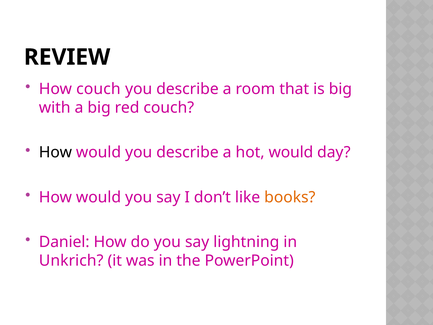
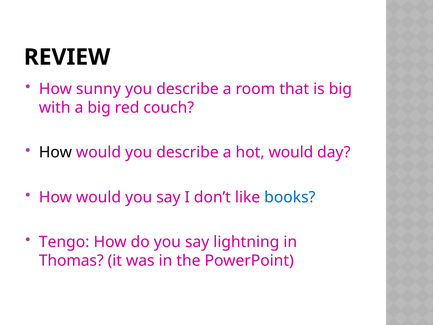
How couch: couch -> sunny
books colour: orange -> blue
Daniel: Daniel -> Tengo
Unkrich: Unkrich -> Thomas
